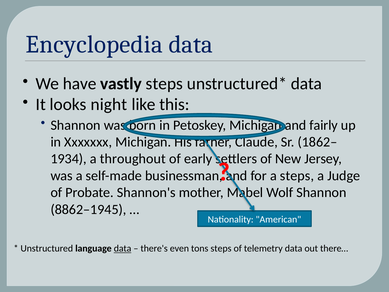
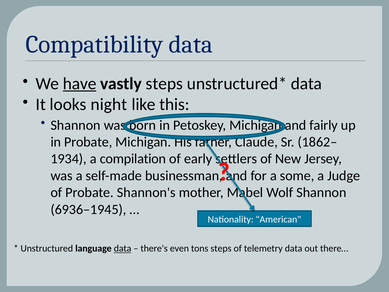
Encyclopedia: Encyclopedia -> Compatibility
have underline: none -> present
in Xxxxxxx: Xxxxxxx -> Probate
throughout: throughout -> compilation
a steps: steps -> some
8862–1945: 8862–1945 -> 6936–1945
